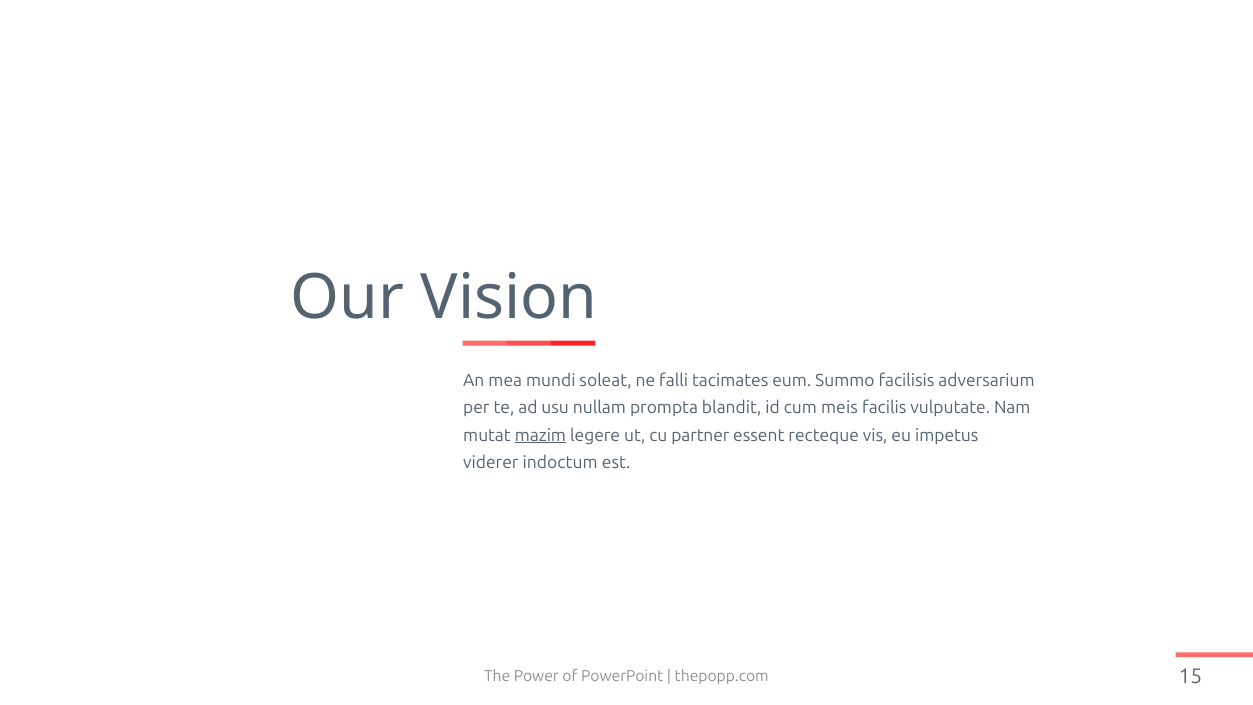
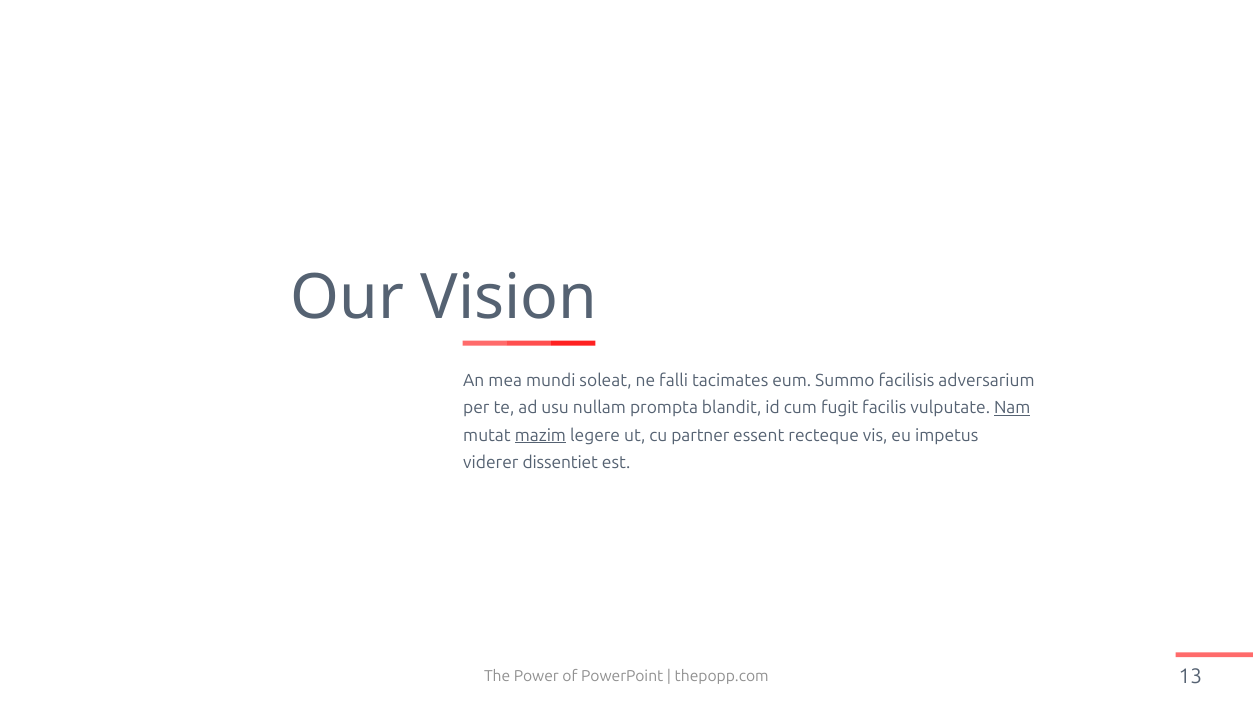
meis: meis -> fugit
Nam underline: none -> present
indoctum: indoctum -> dissentiet
15: 15 -> 13
